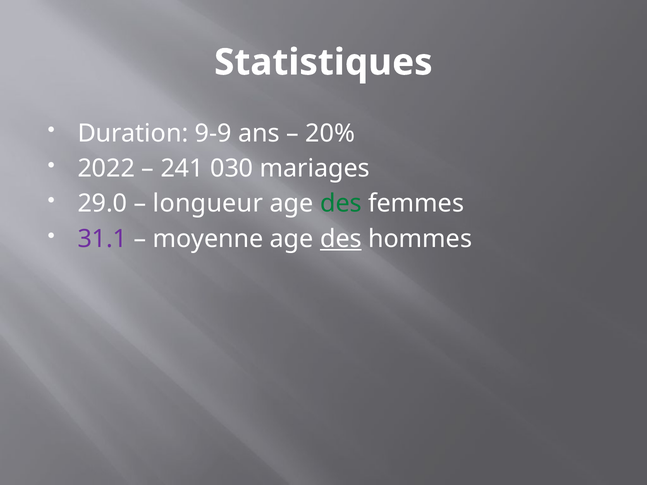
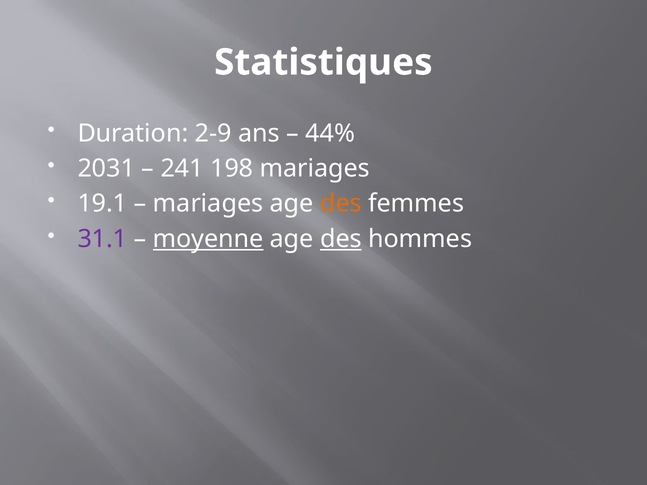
9-9: 9-9 -> 2-9
20%: 20% -> 44%
2022: 2022 -> 2031
030: 030 -> 198
29.0: 29.0 -> 19.1
longueur at (208, 204): longueur -> mariages
des at (341, 204) colour: green -> orange
moyenne underline: none -> present
